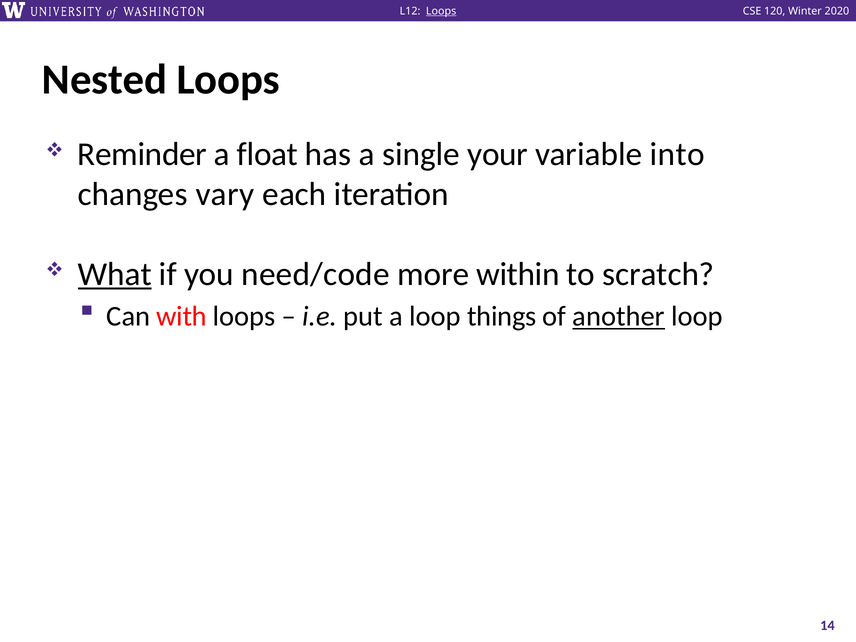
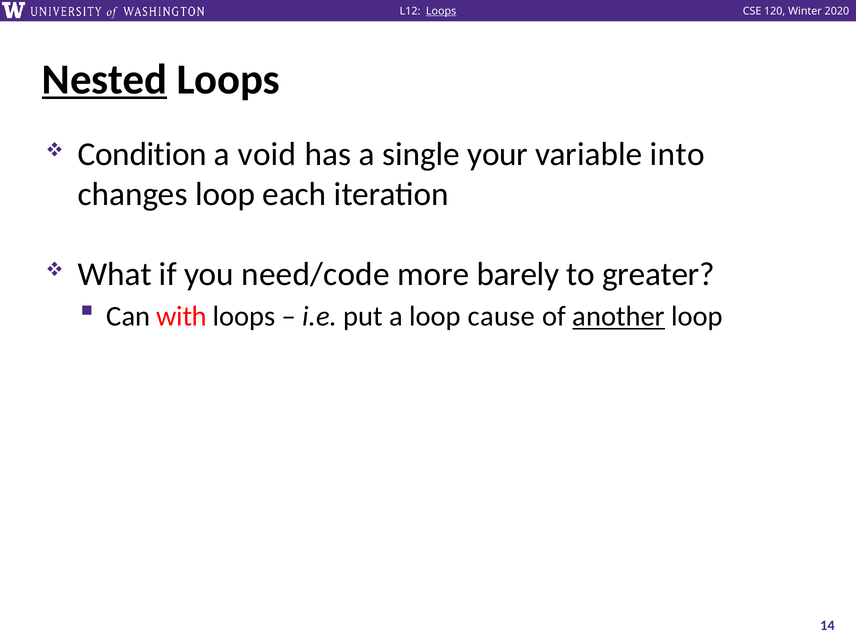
Nested underline: none -> present
Reminder: Reminder -> Condition
float: float -> void
changes vary: vary -> loop
What underline: present -> none
within: within -> barely
scratch: scratch -> greater
things: things -> cause
